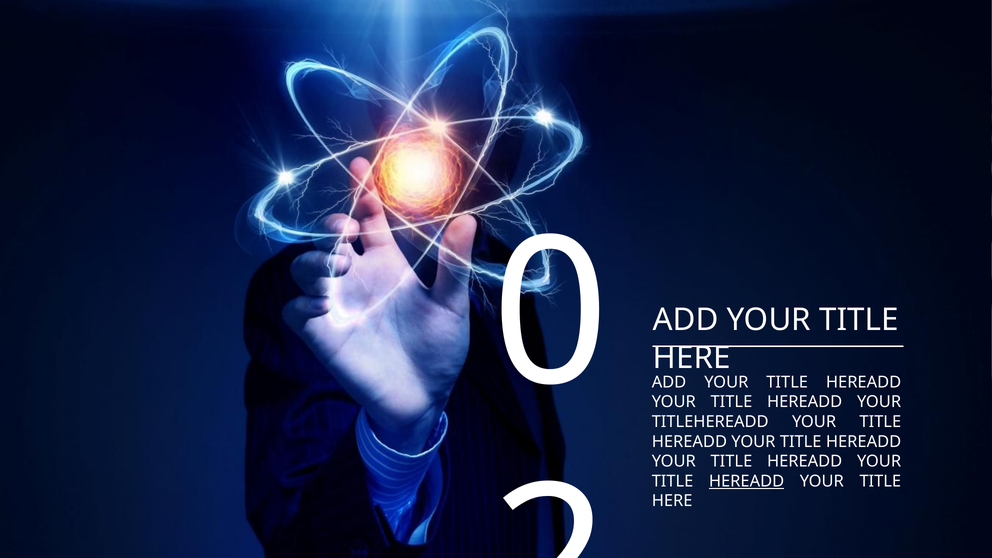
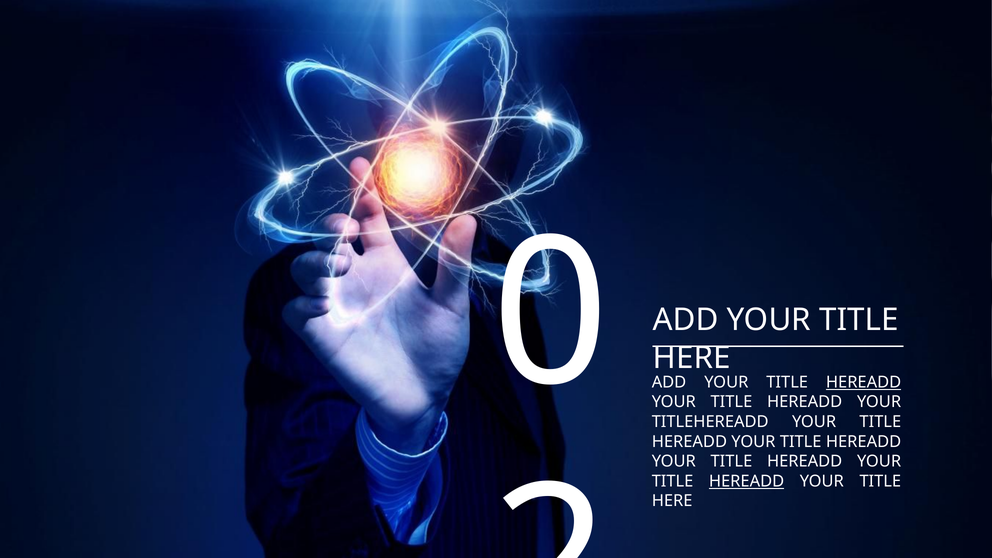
HEREADD at (864, 382) underline: none -> present
